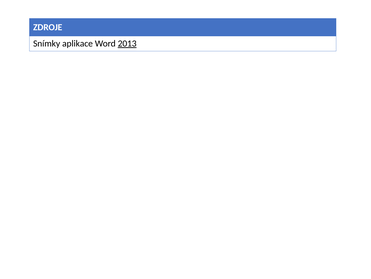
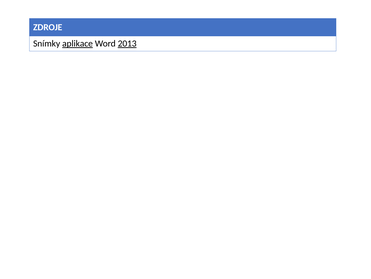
aplikace underline: none -> present
